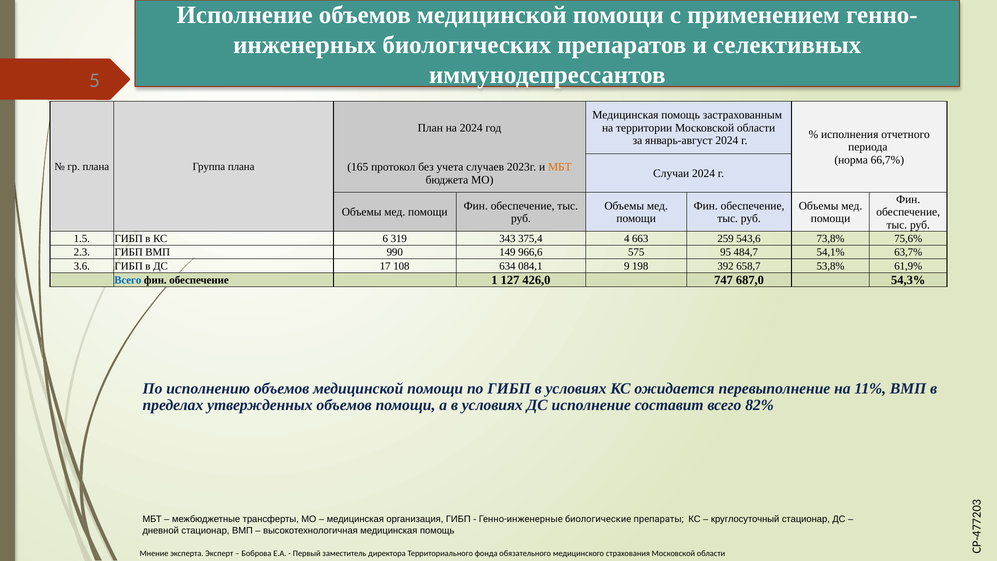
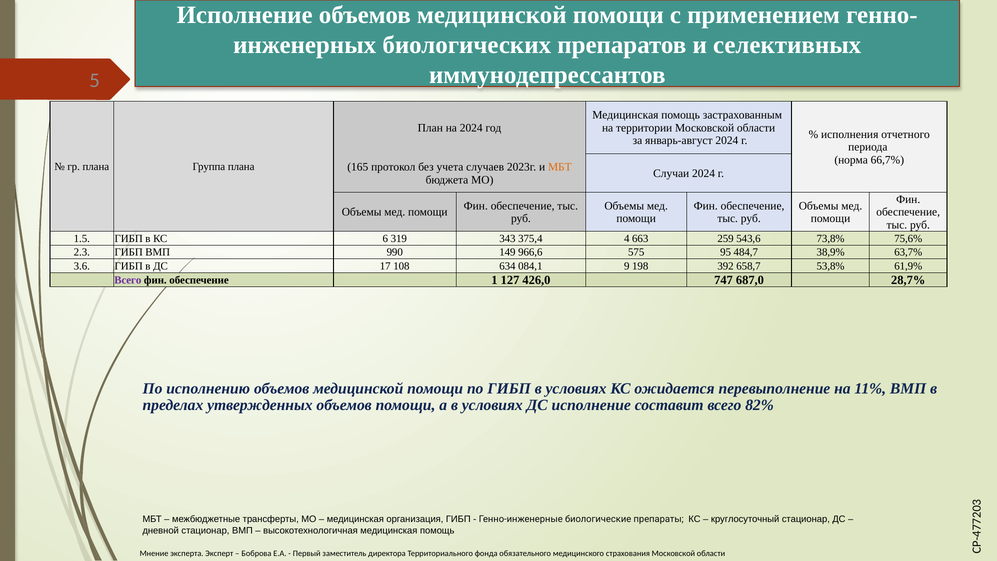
54,1%: 54,1% -> 38,9%
Всего at (128, 280) colour: blue -> purple
54,3%: 54,3% -> 28,7%
